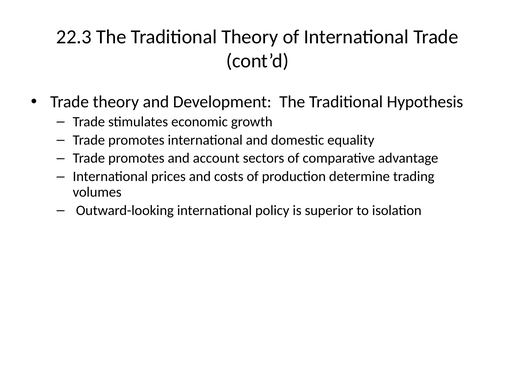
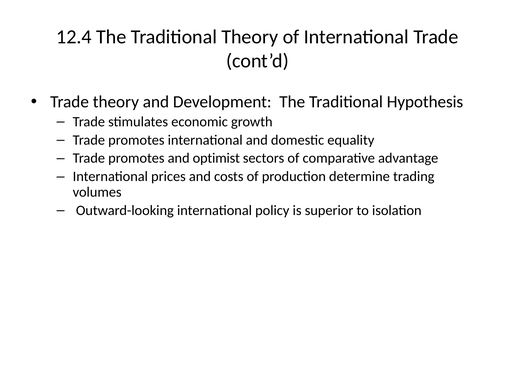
22.3: 22.3 -> 12.4
account: account -> optimist
